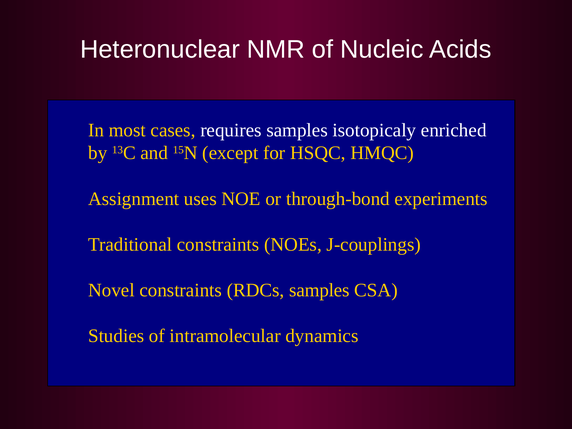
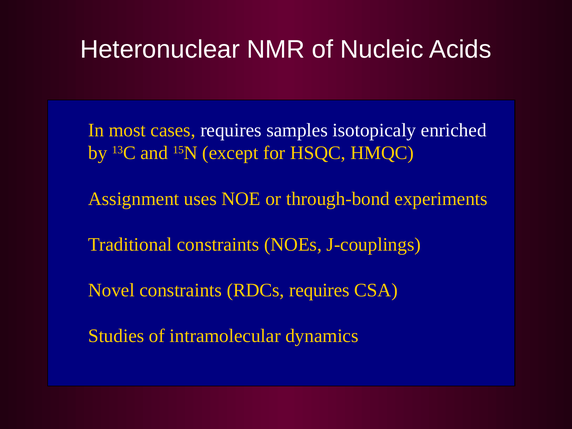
RDCs samples: samples -> requires
